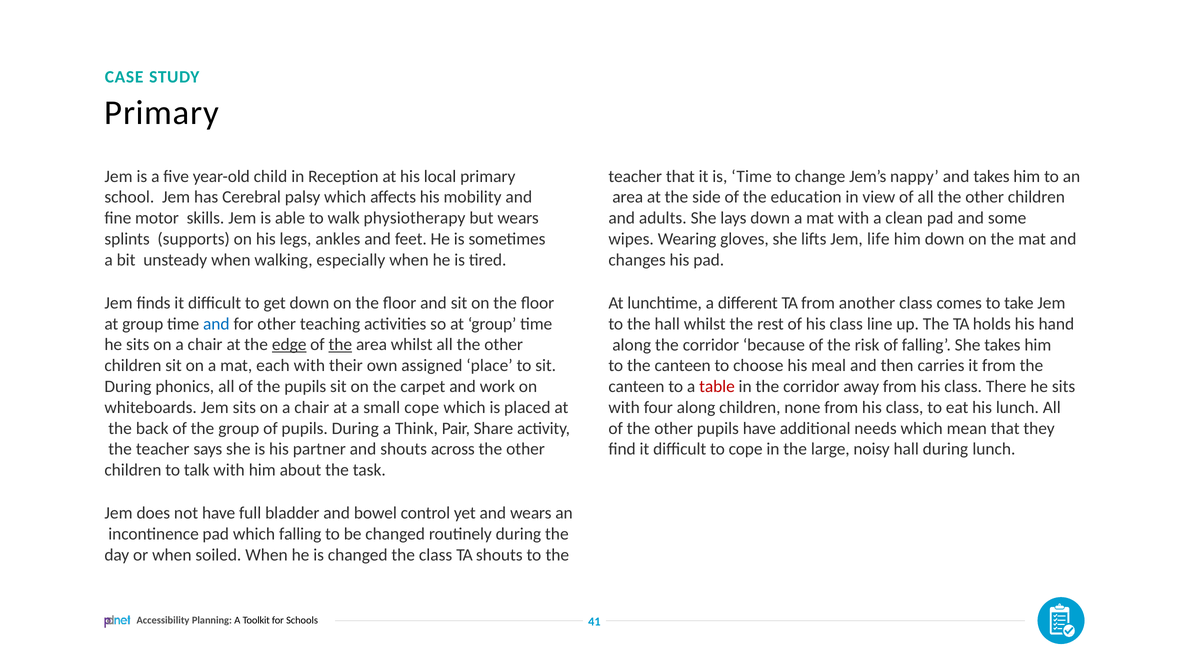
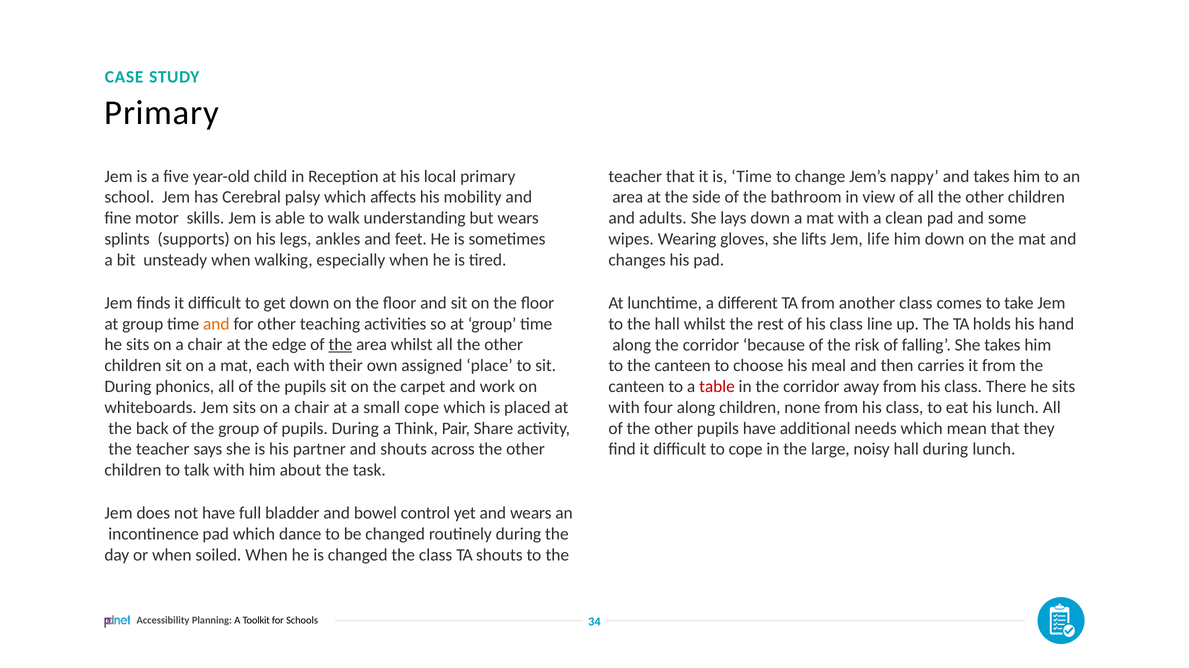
education: education -> bathroom
physiotherapy: physiotherapy -> understanding
and at (216, 324) colour: blue -> orange
edge underline: present -> none
which falling: falling -> dance
41: 41 -> 34
